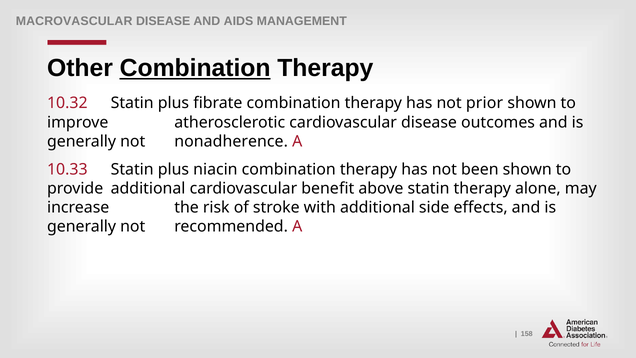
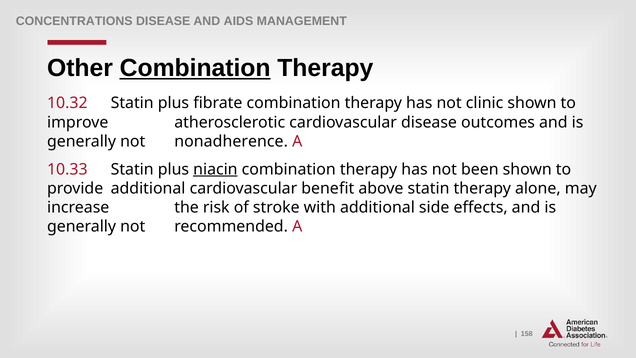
MACROVASCULAR: MACROVASCULAR -> CONCENTRATIONS
prior: prior -> clinic
niacin underline: none -> present
